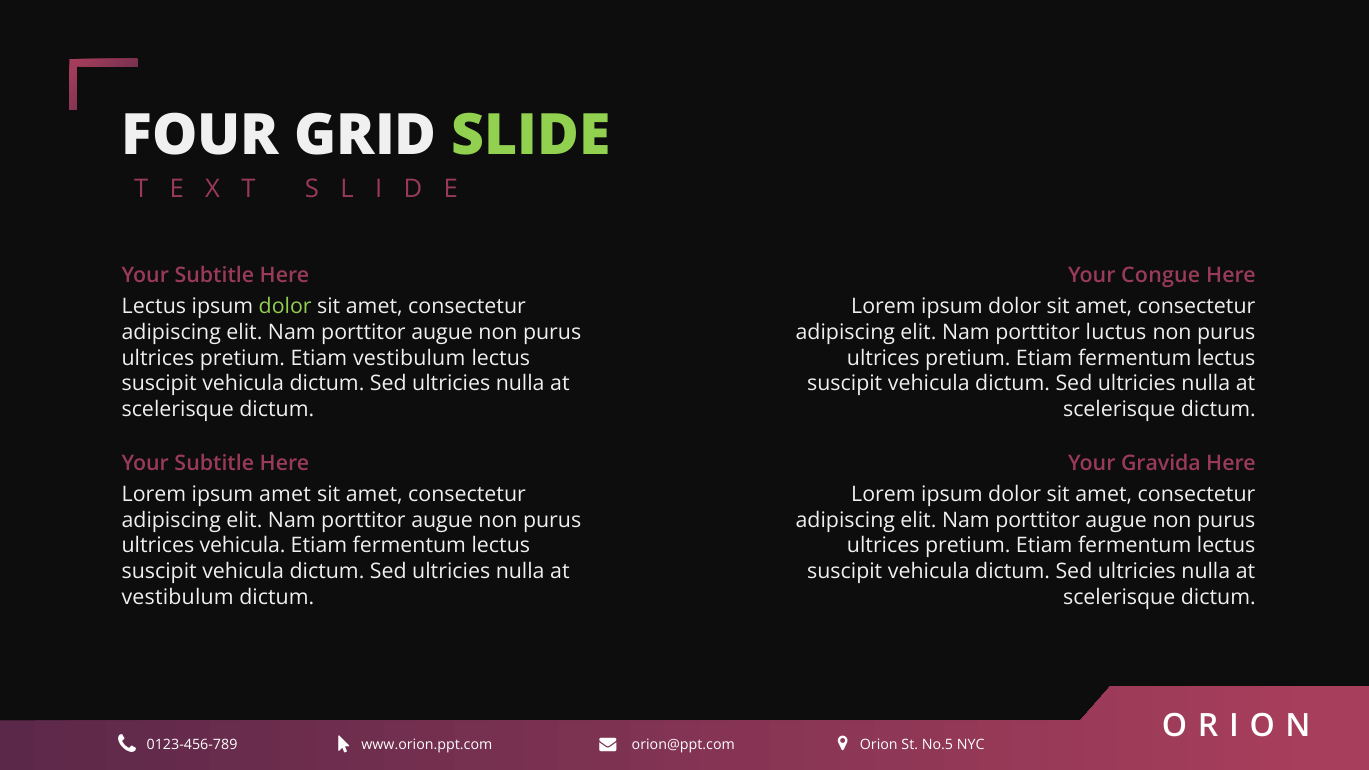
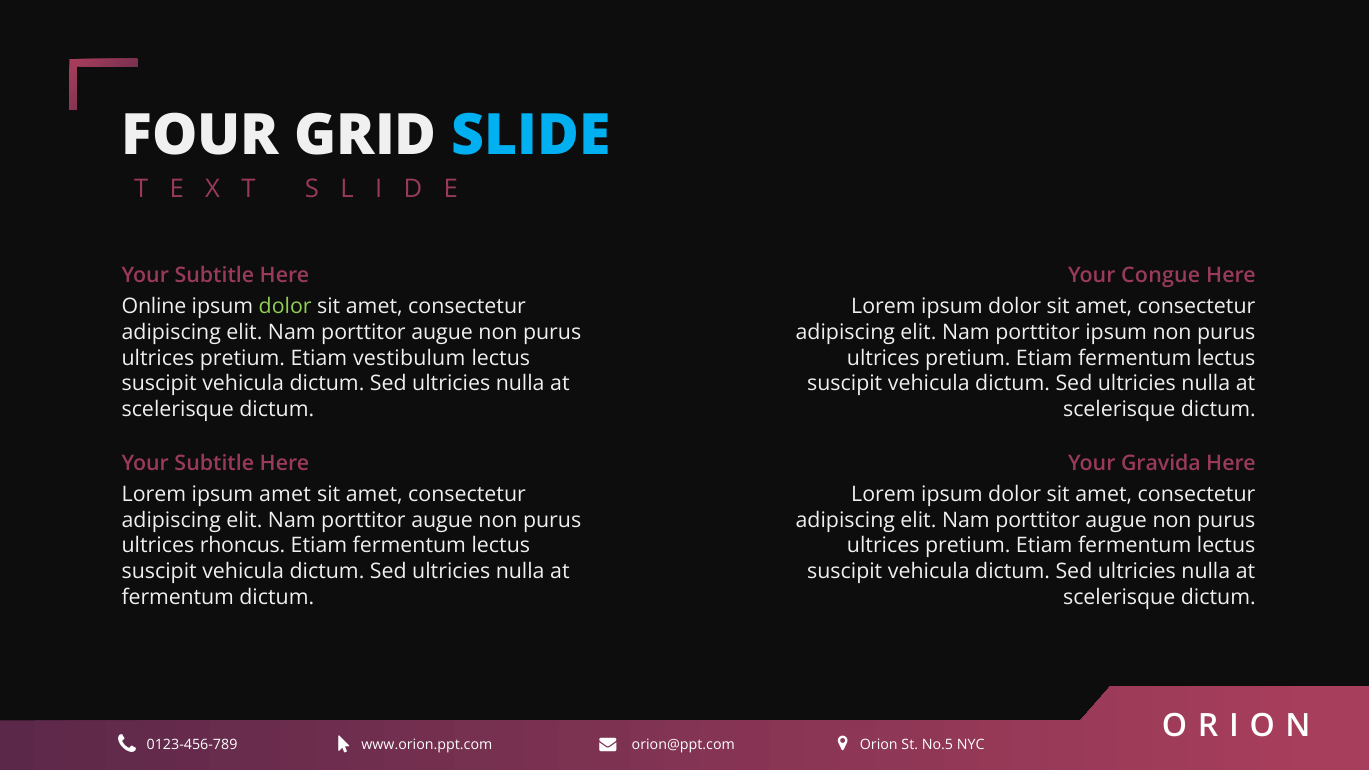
SLIDE colour: light green -> light blue
Lectus at (154, 307): Lectus -> Online
porttitor luctus: luctus -> ipsum
ultrices vehicula: vehicula -> rhoncus
vestibulum at (178, 597): vestibulum -> fermentum
